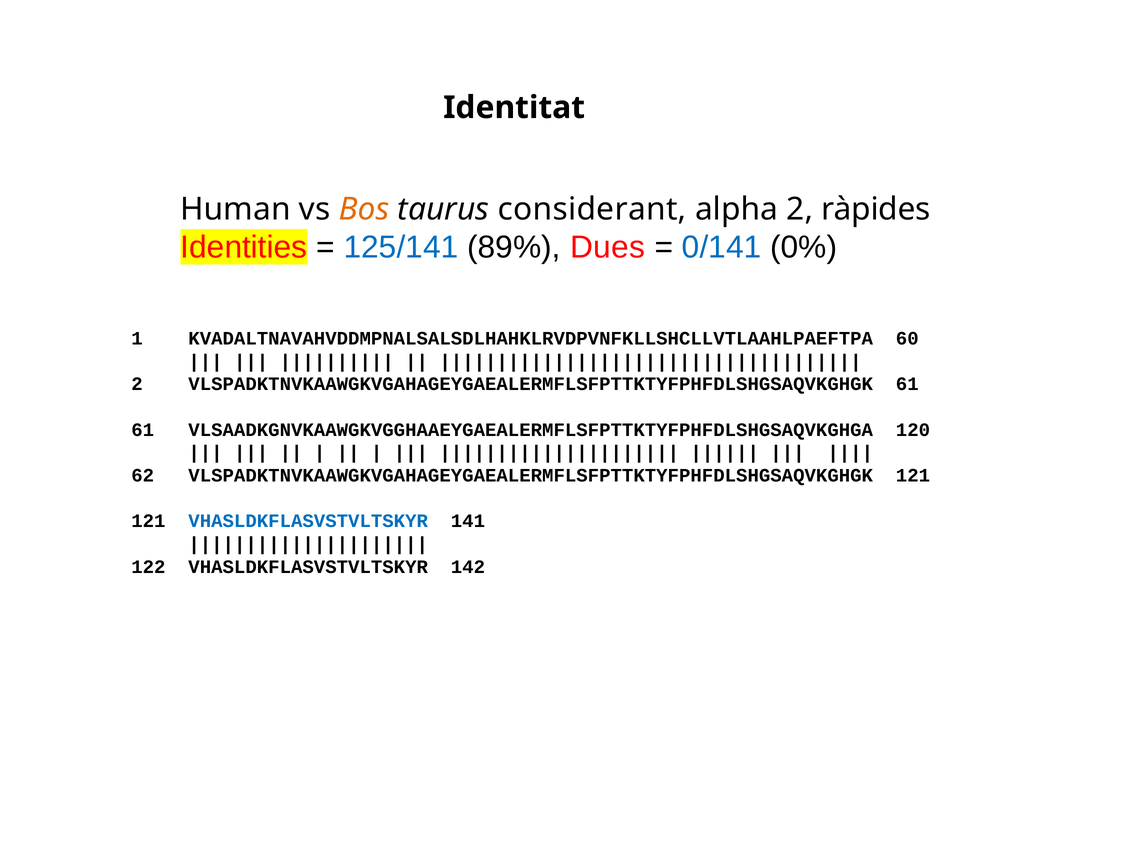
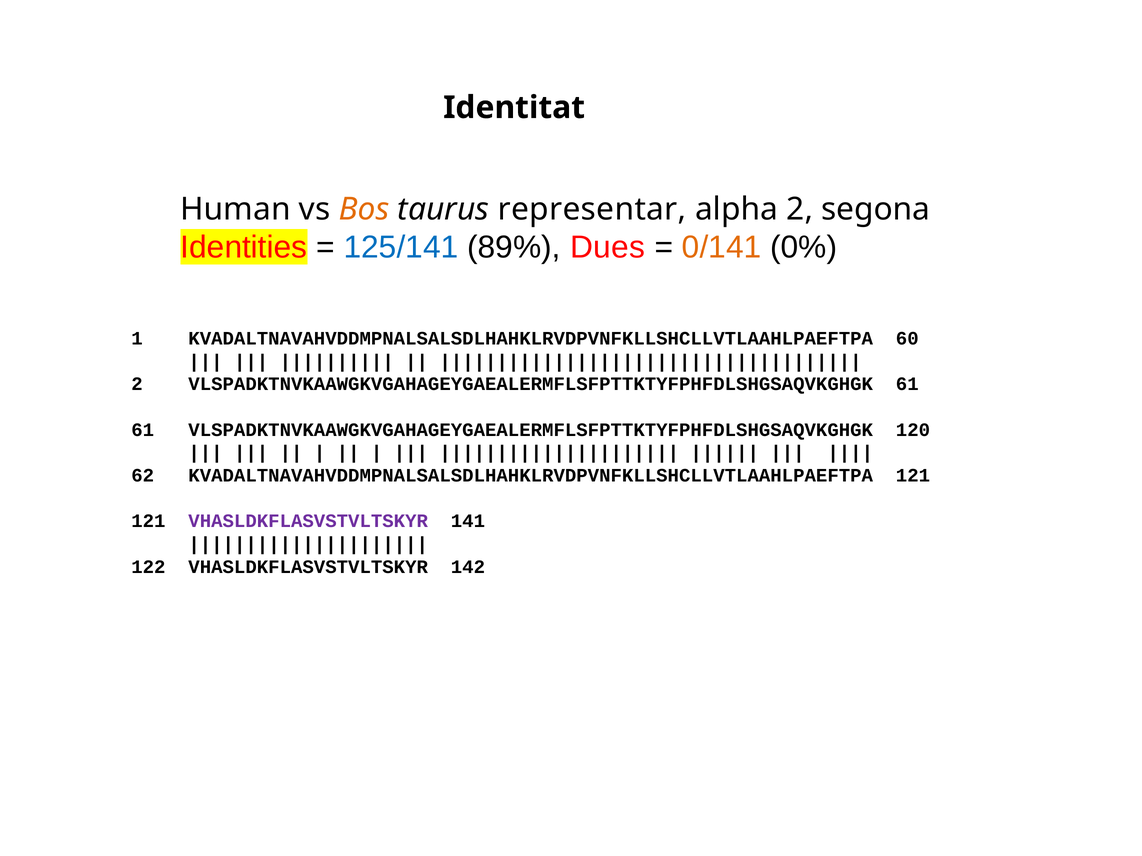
considerant: considerant -> representar
ràpides: ràpides -> segona
0/141 colour: blue -> orange
61 VLSAADKGNVKAAWGKVGGHAAEYGAEALERMFLSFPTTKTYFPHFDLSHGSAQVKGHGA: VLSAADKGNVKAAWGKVGGHAAEYGAEALERMFLSFPTTKTYFPHFDLSHGSAQVKGHGA -> VLSPADKTNVKAAWGKVGAHAGEYGAEALERMFLSFPTTKTYFPHFDLSHGSAQVKGHGK
62 VLSPADKTNVKAAWGKVGAHAGEYGAEALERMFLSFPTTKTYFPHFDLSHGSAQVKGHGK: VLSPADKTNVKAAWGKVGAHAGEYGAEALERMFLSFPTTKTYFPHFDLSHGSAQVKGHGK -> KVADALTNAVAHVDDMPNALSALSDLHAHKLRVDPVNFKLLSHCLLVTLAAHLPAEFTPA
VHASLDKFLASVSTVLTSKYR at (308, 521) colour: blue -> purple
